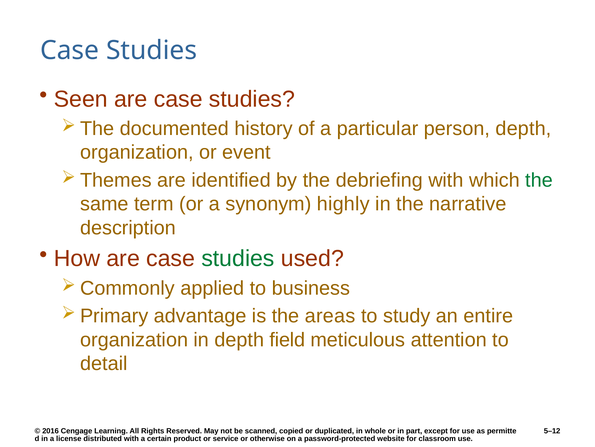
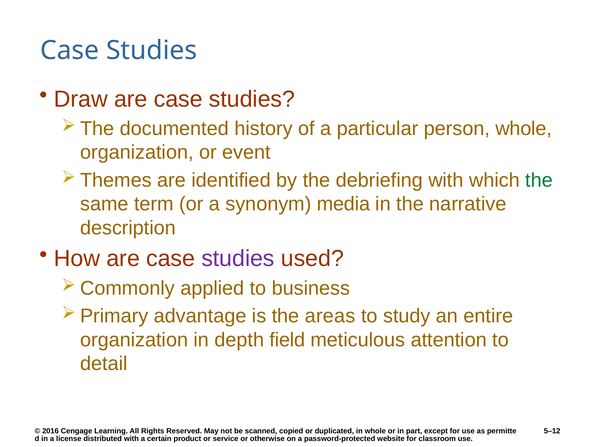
Seen: Seen -> Draw
person depth: depth -> whole
highly: highly -> media
studies at (238, 258) colour: green -> purple
